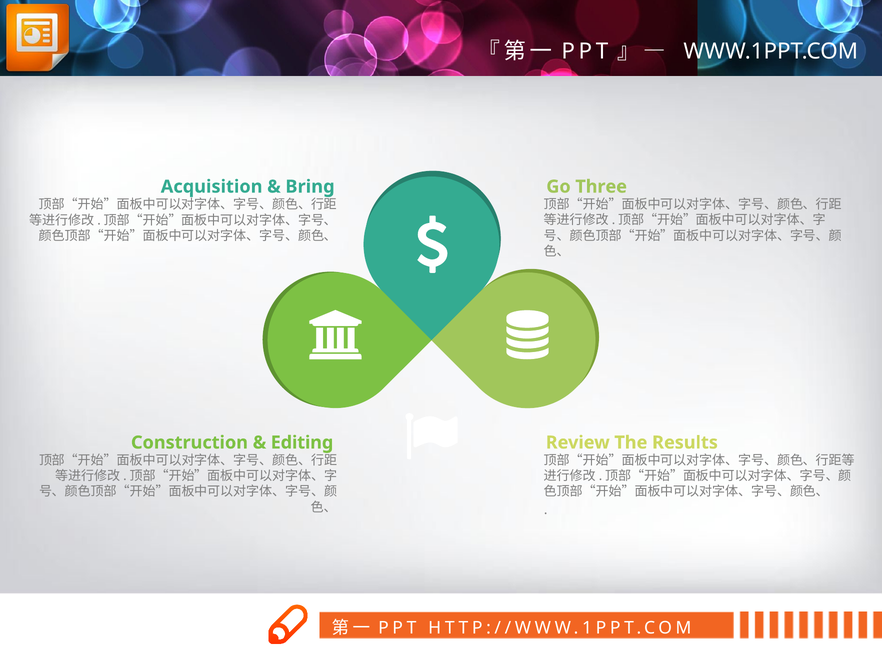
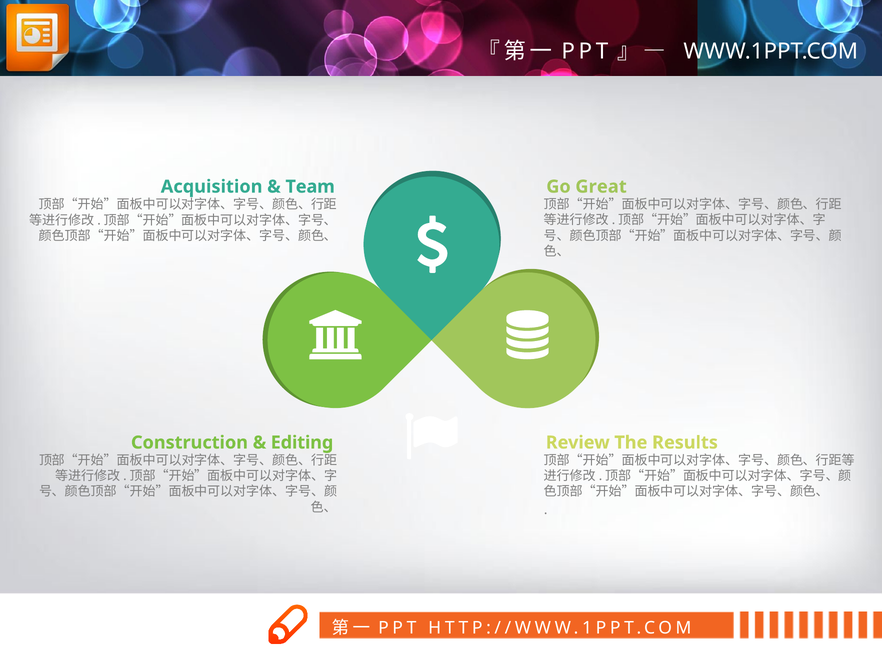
Bring: Bring -> Team
Three: Three -> Great
